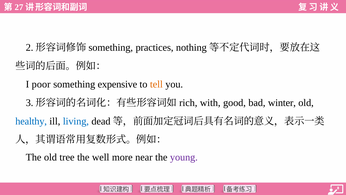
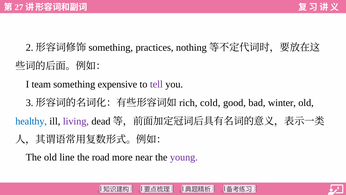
poor: poor -> team
tell colour: orange -> purple
with: with -> cold
living colour: blue -> purple
tree: tree -> line
well: well -> road
